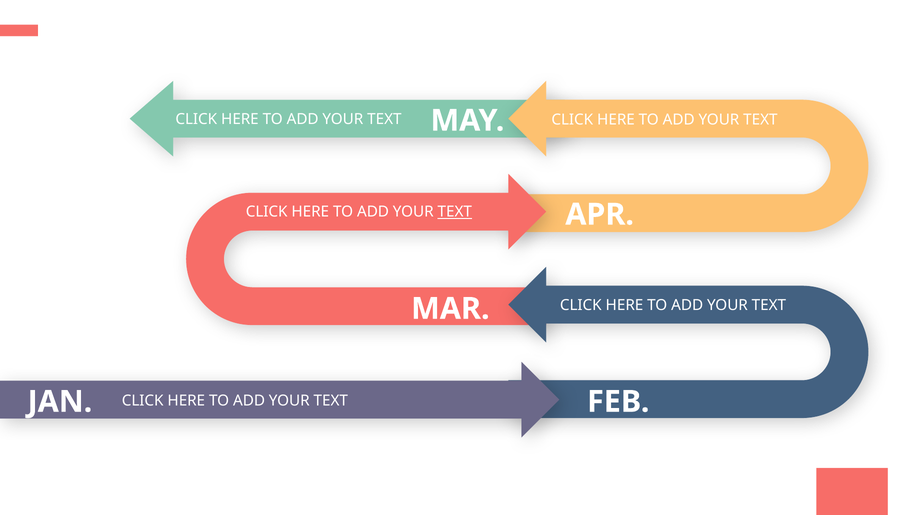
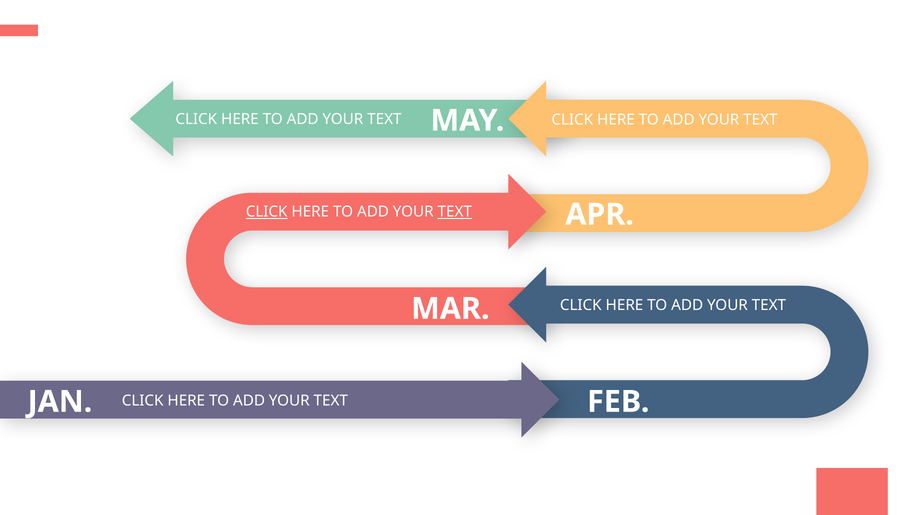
CLICK at (267, 212) underline: none -> present
